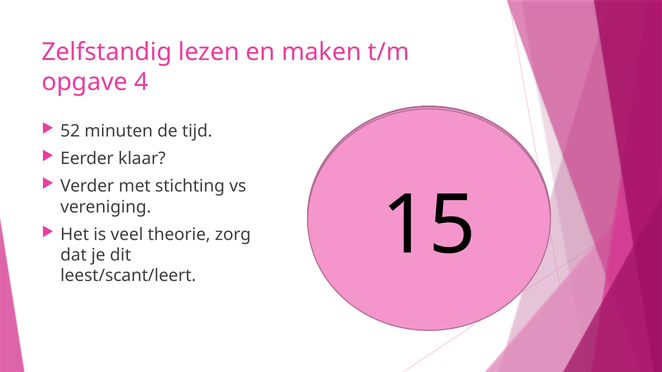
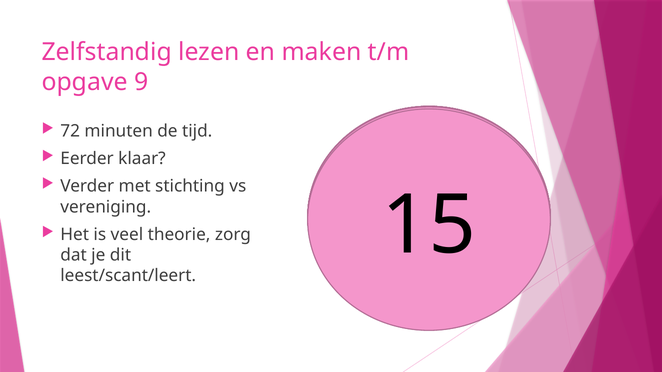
4: 4 -> 9
52: 52 -> 72
